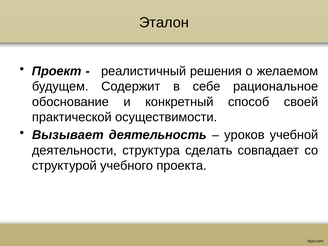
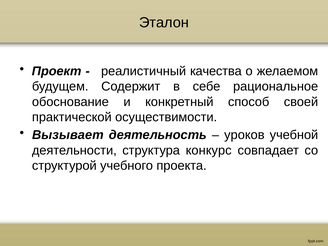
решения: решения -> качества
сделать: сделать -> конкурс
